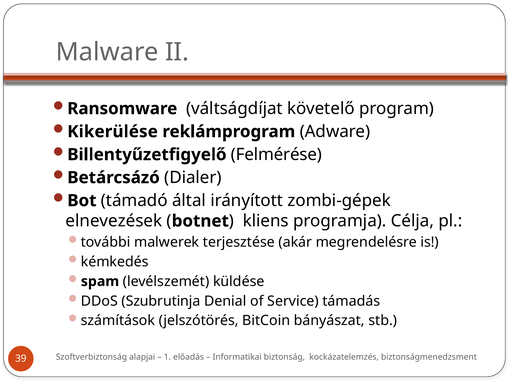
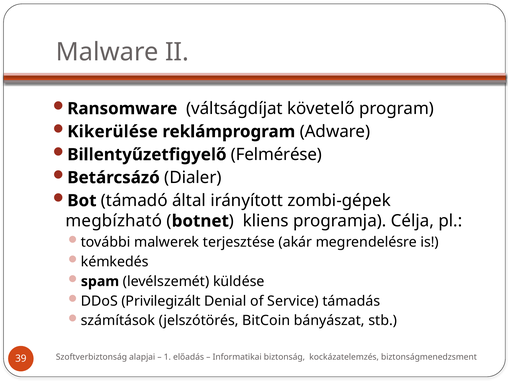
elnevezések: elnevezések -> megbízható
Szubrutinja: Szubrutinja -> Privilegizált
